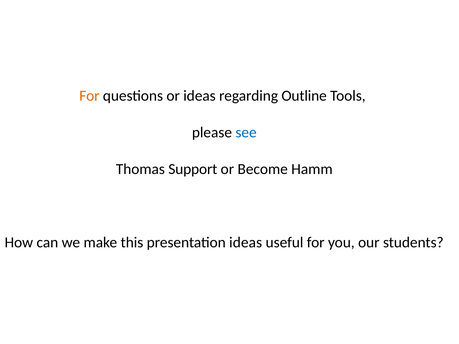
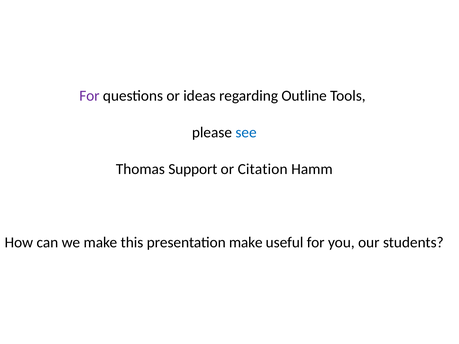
For at (89, 96) colour: orange -> purple
Become: Become -> Citation
presentation ideas: ideas -> make
